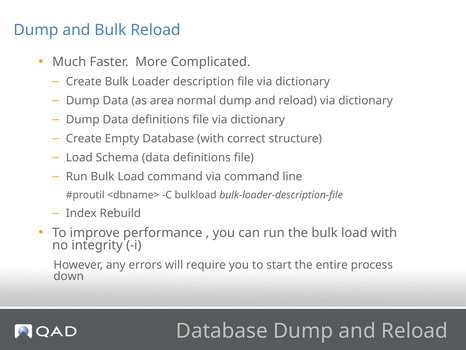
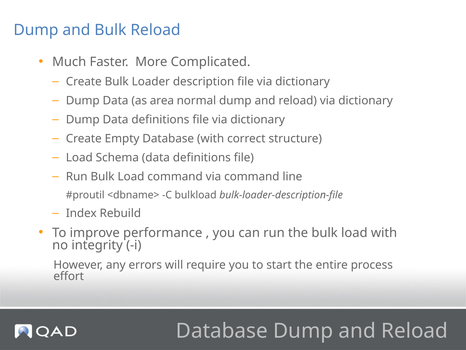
down: down -> effort
